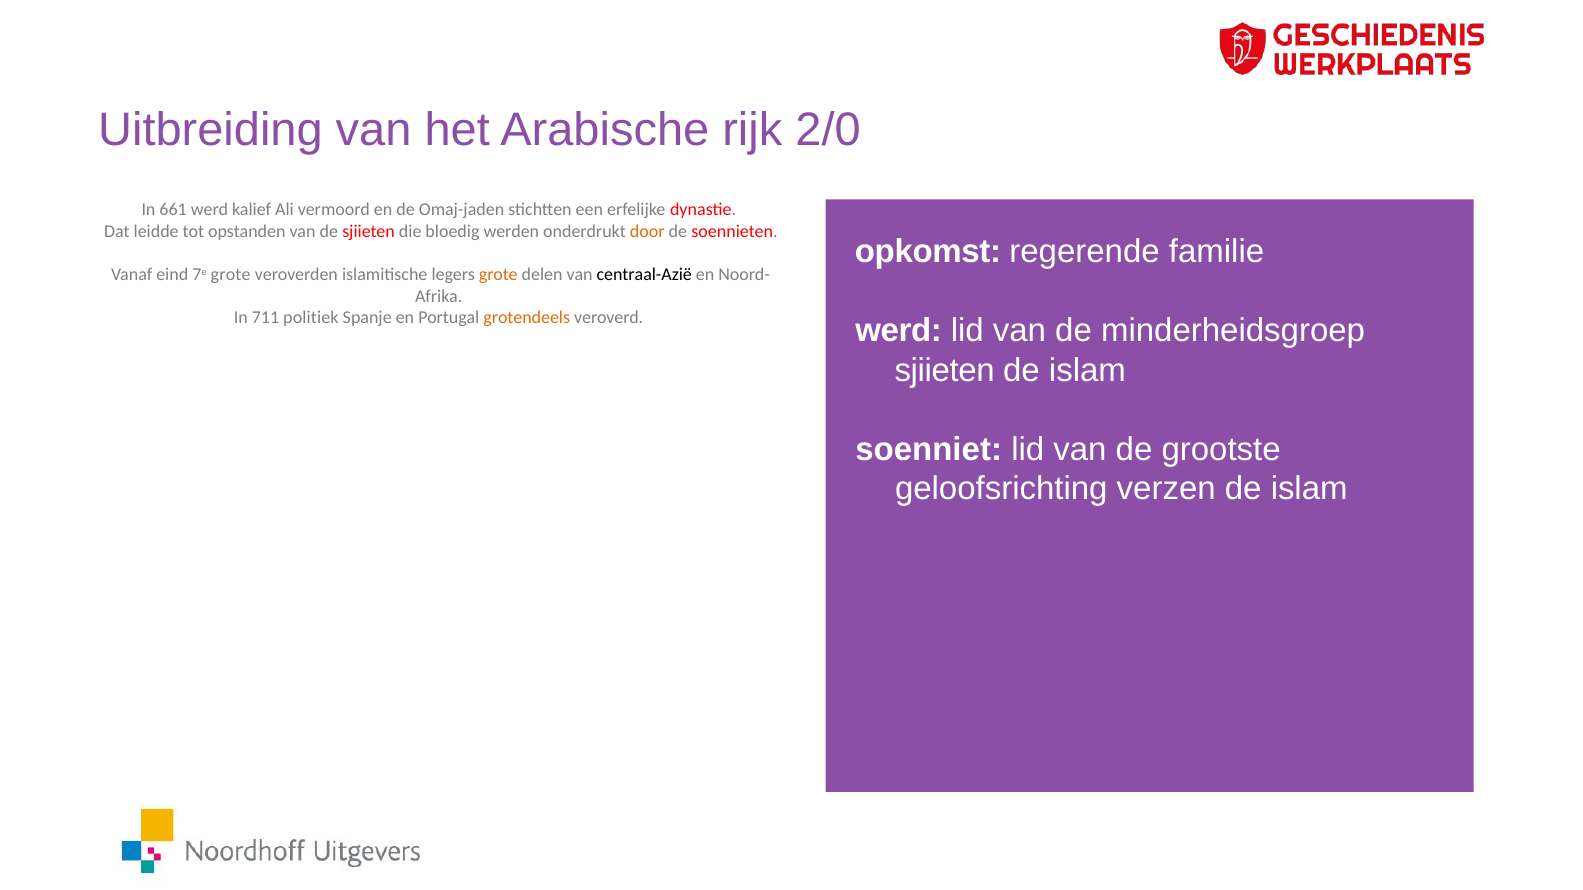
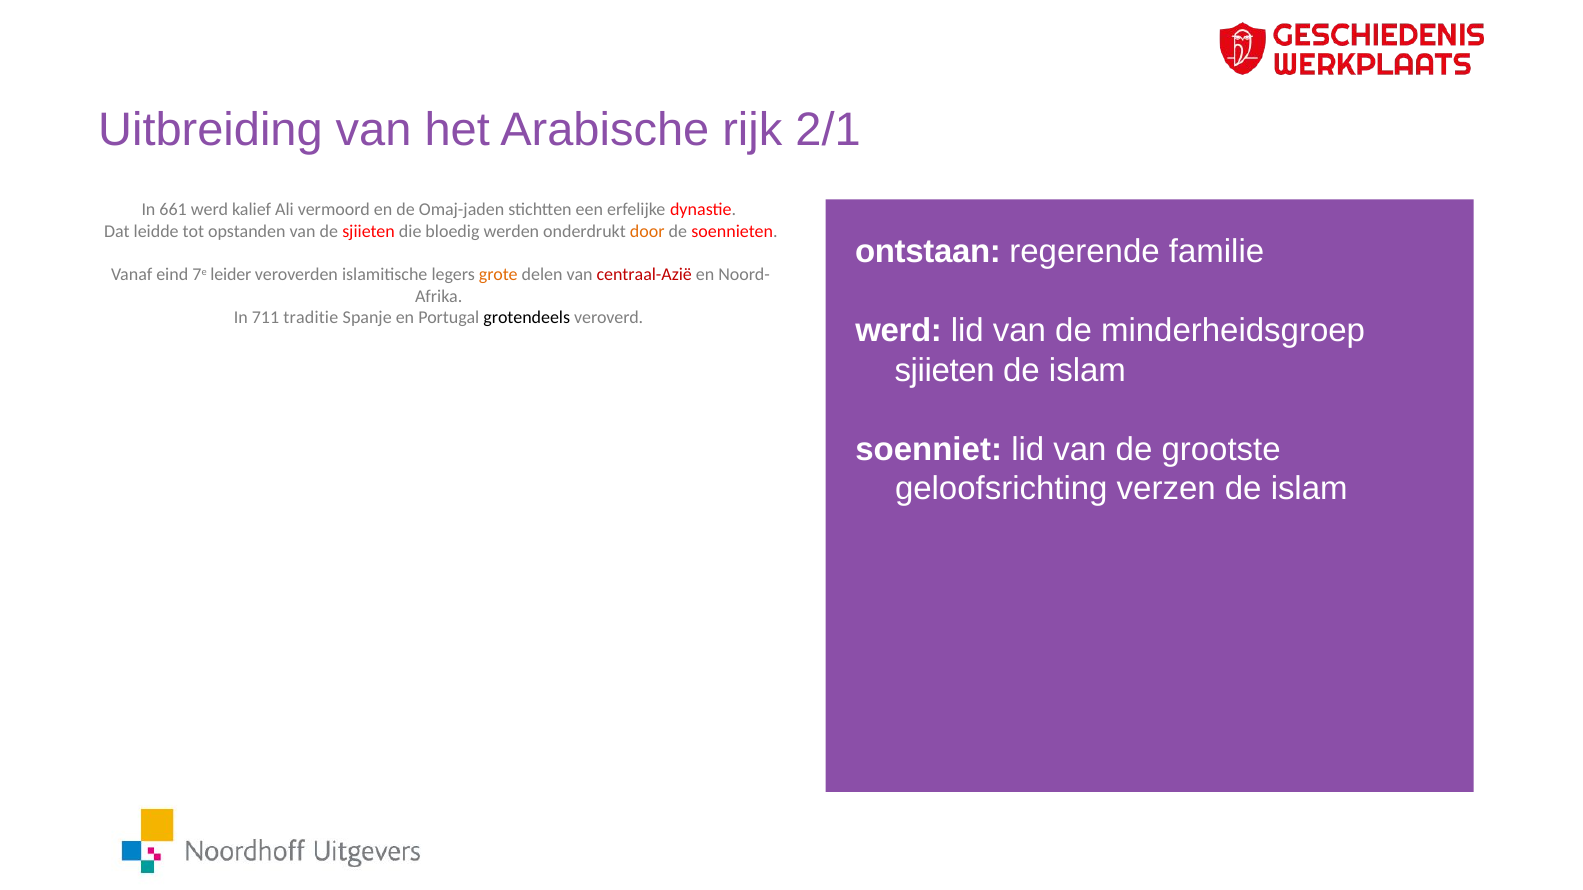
2/0: 2/0 -> 2/1
opkomst: opkomst -> ontstaan
7e grote: grote -> leider
centraal-Azië colour: black -> red
politiek: politiek -> traditie
grotendeels colour: orange -> black
